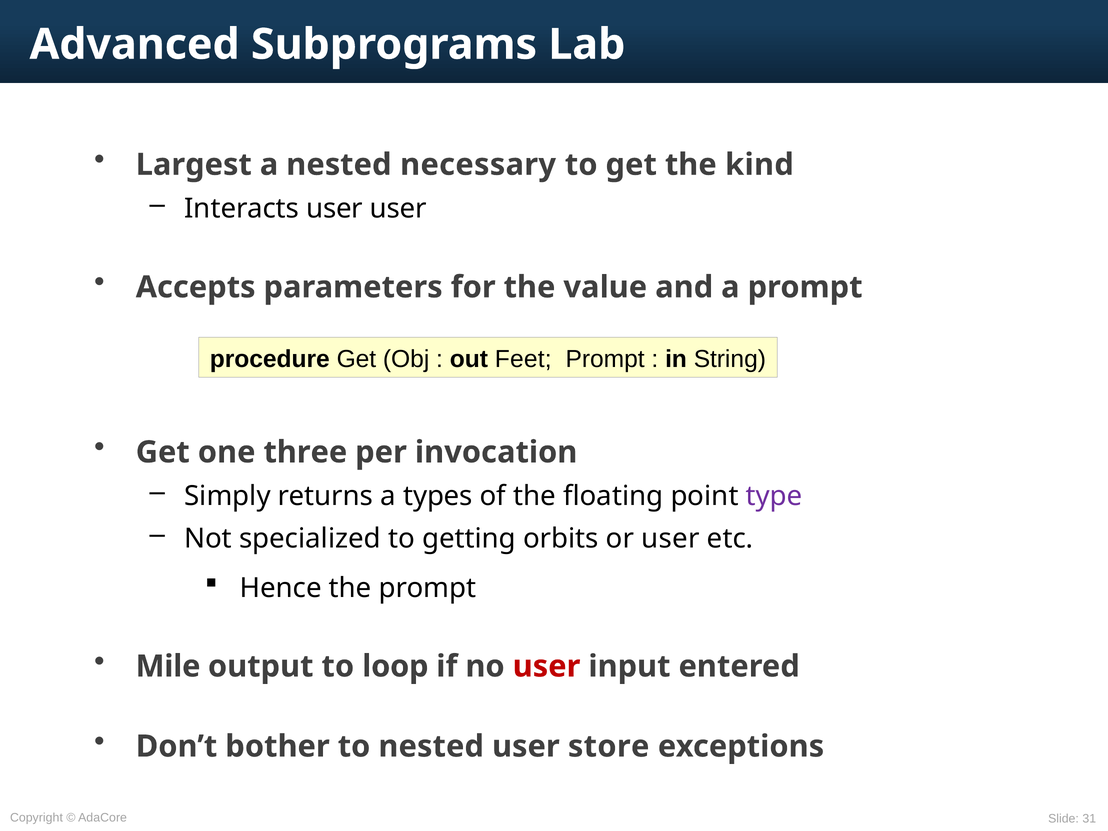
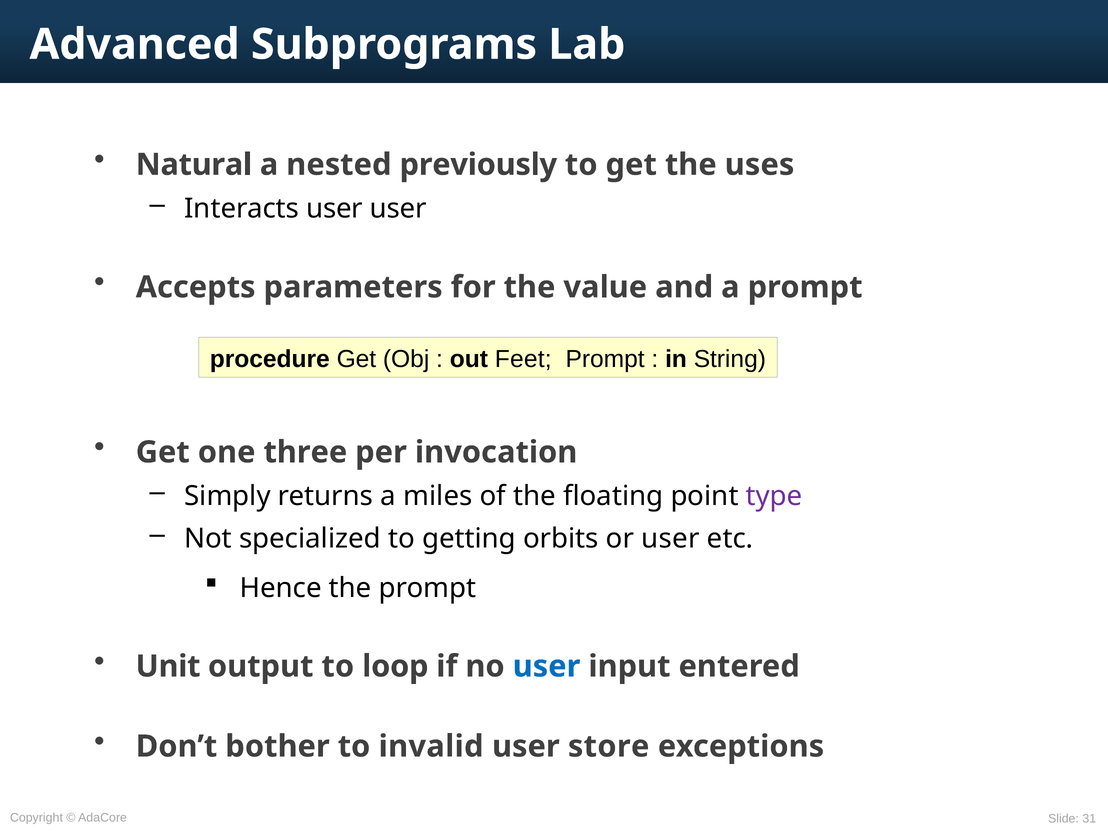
Largest: Largest -> Natural
necessary: necessary -> previously
kind: kind -> uses
types: types -> miles
Mile: Mile -> Unit
user at (547, 666) colour: red -> blue
to nested: nested -> invalid
